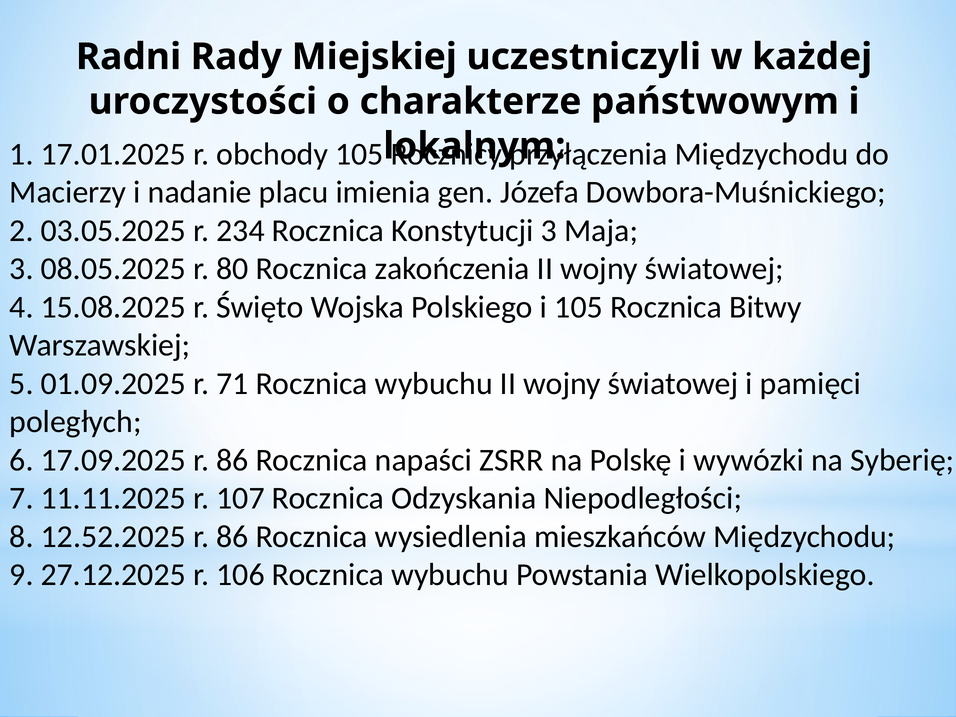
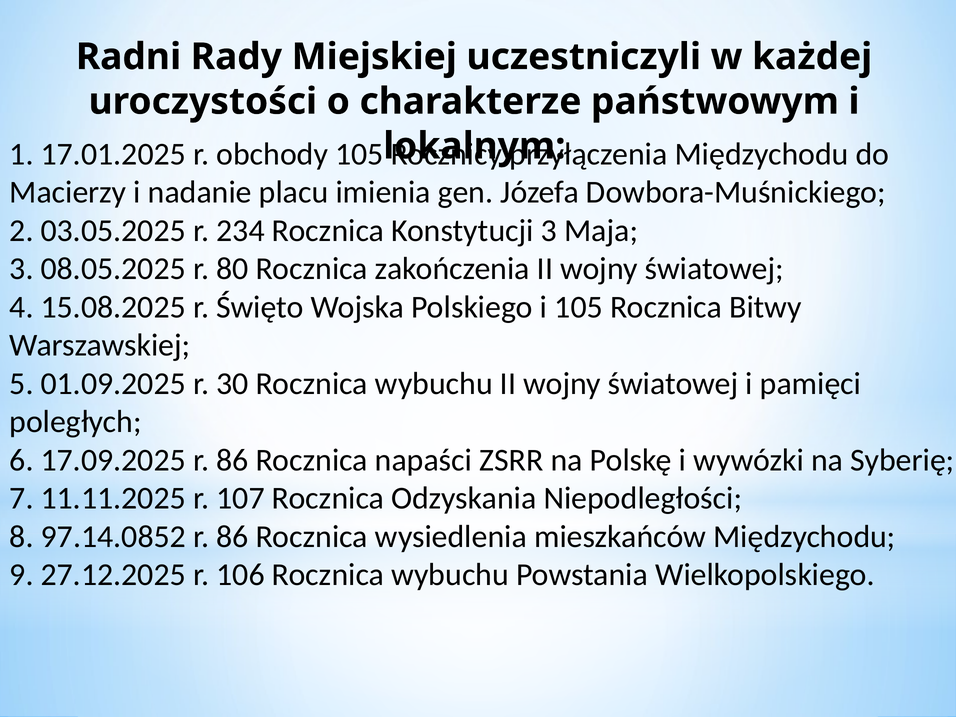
71: 71 -> 30
12.52.2025: 12.52.2025 -> 97.14.0852
